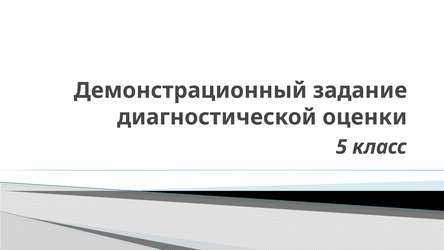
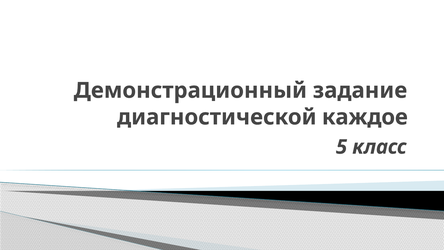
оценки: оценки -> каждое
